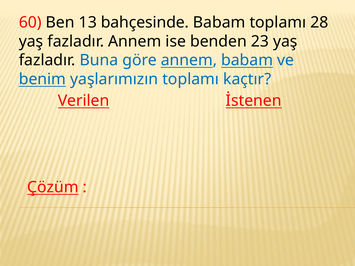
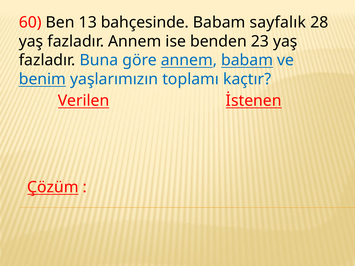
Babam toplamı: toplamı -> sayfalık
